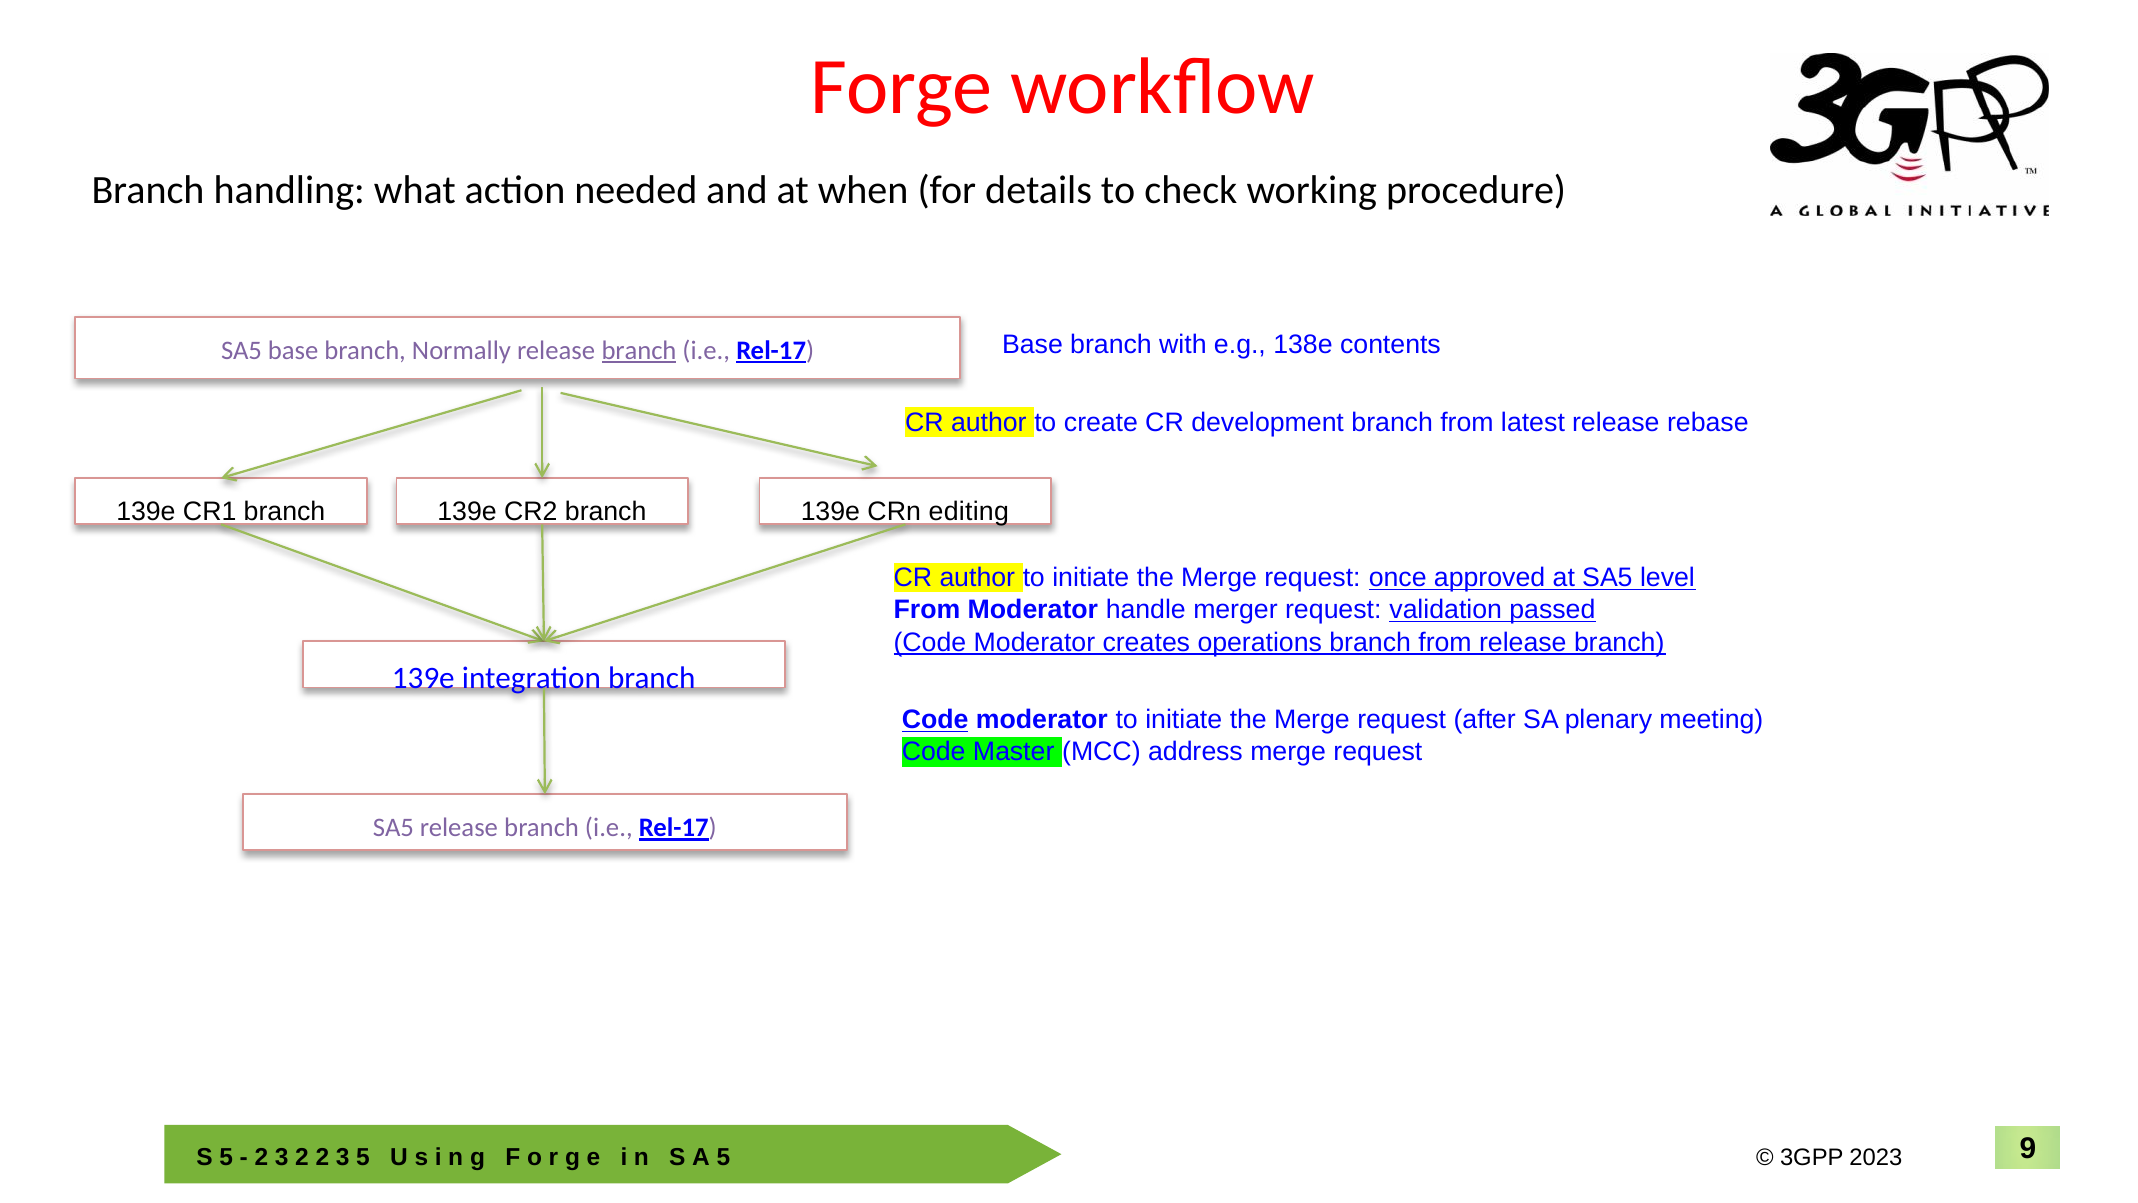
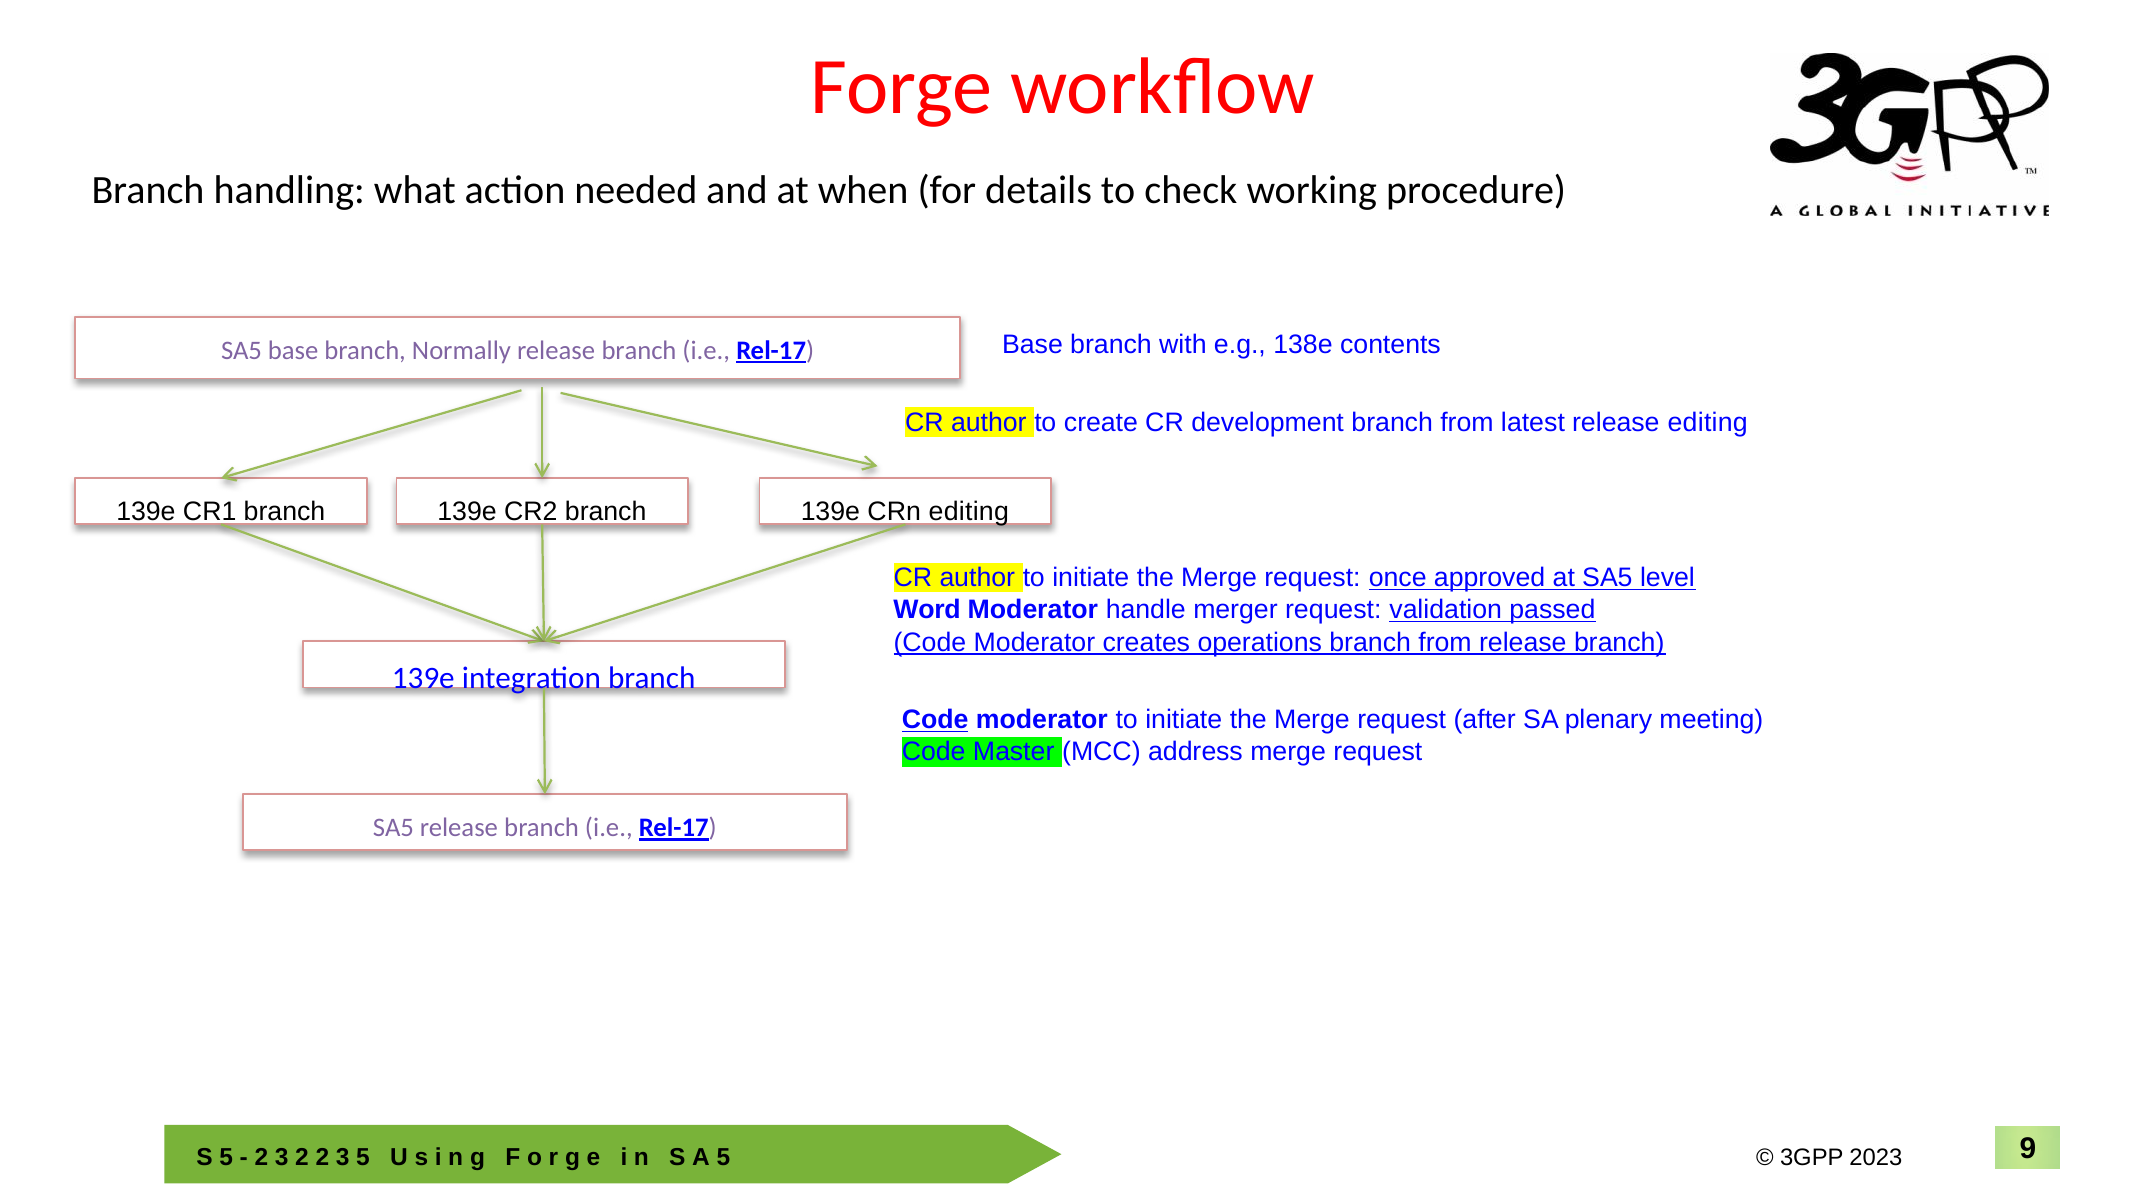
branch at (639, 350) underline: present -> none
release rebase: rebase -> editing
From at (927, 610): From -> Word
